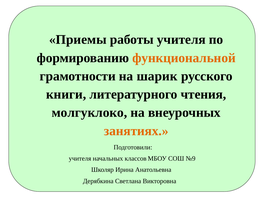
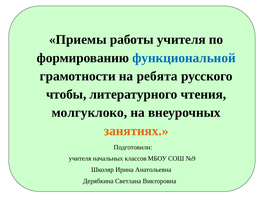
функциональной colour: orange -> blue
шарик: шарик -> ребята
книги: книги -> чтобы
